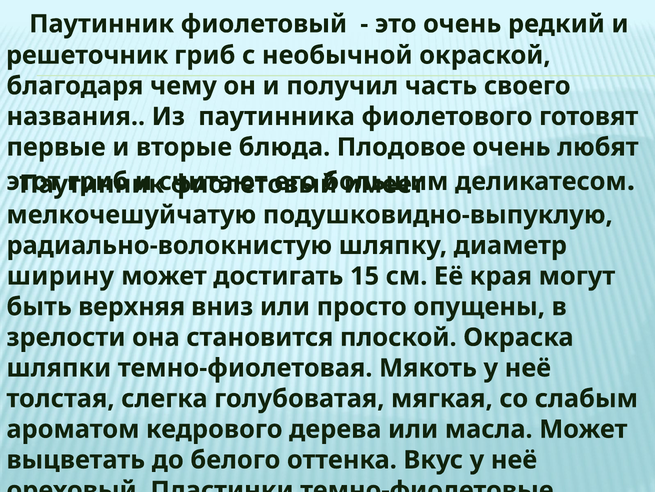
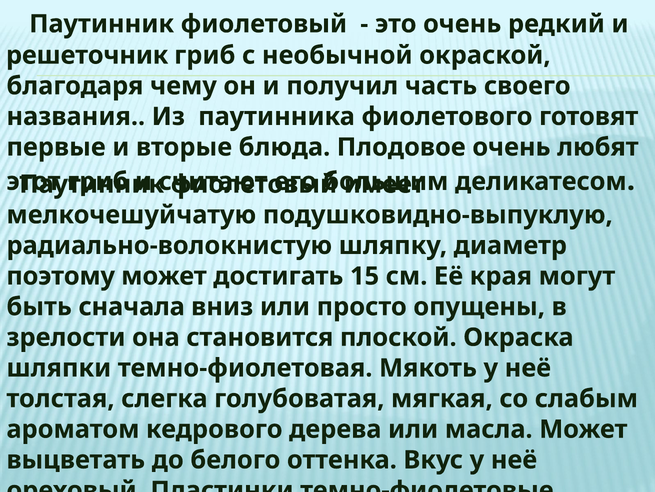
ширину: ширину -> поэтому
верхняя: верхняя -> сначала
